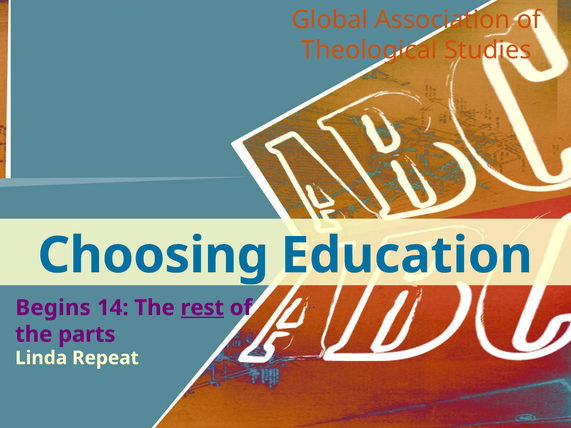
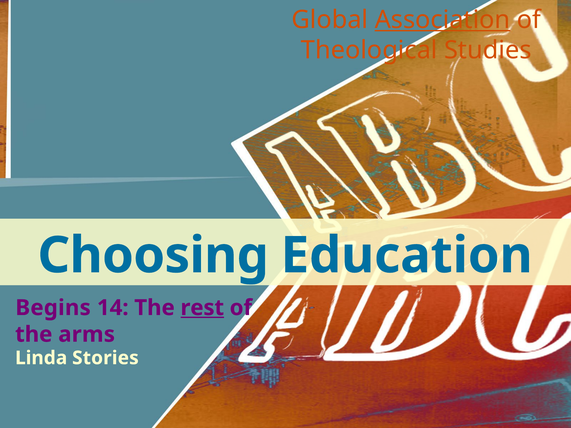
Association underline: none -> present
parts: parts -> arms
Repeat: Repeat -> Stories
